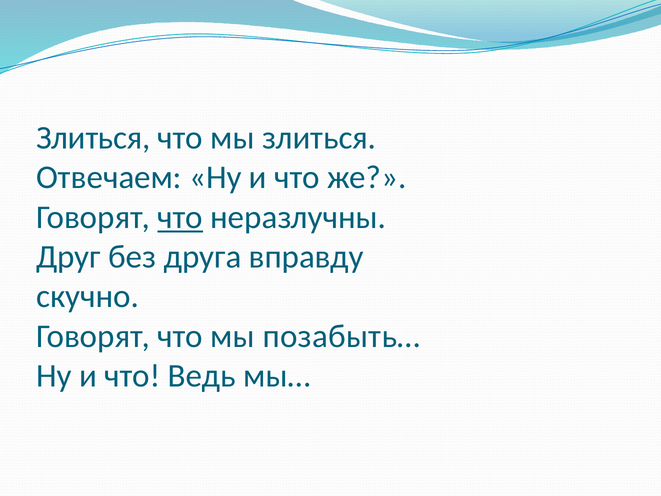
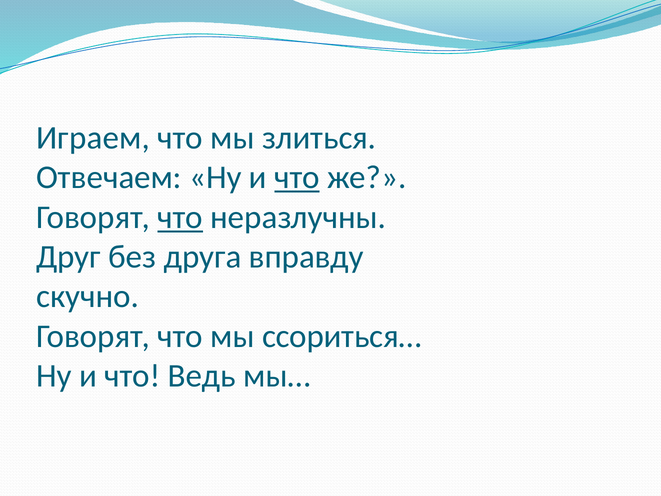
Злиться at (93, 138): Злиться -> Играем
что at (297, 177) underline: none -> present
позабыть…: позабыть… -> ссориться…
